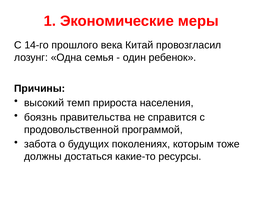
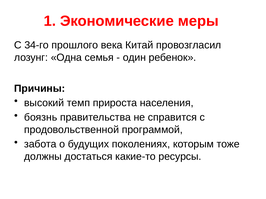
14-го: 14-го -> 34-го
